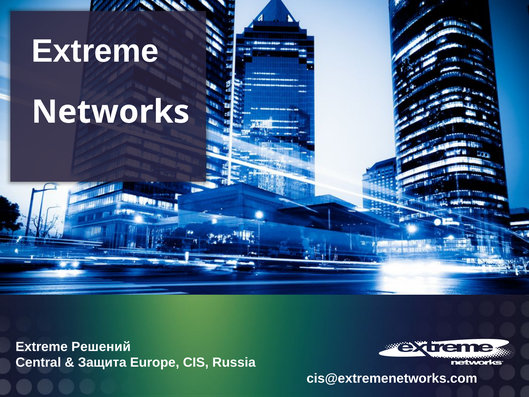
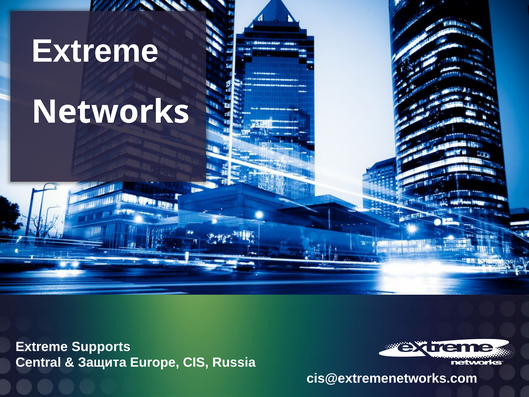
Решений: Решений -> Supports
